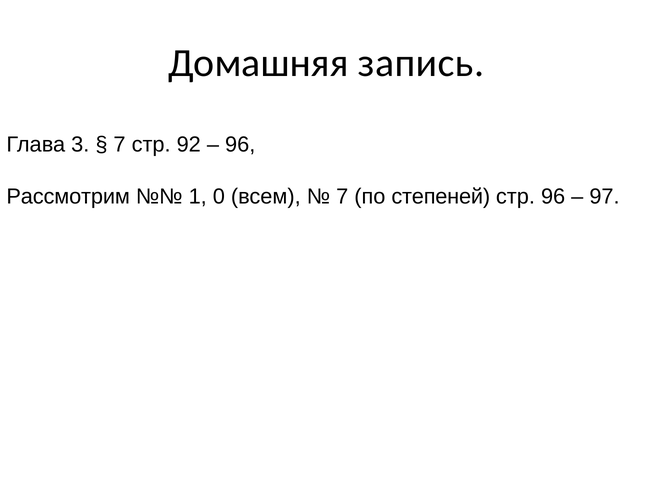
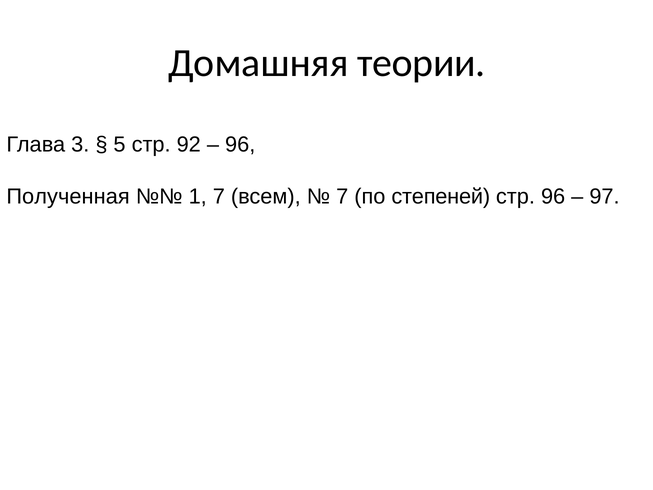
запись: запись -> теории
7 at (120, 144): 7 -> 5
Рассмотрим: Рассмотрим -> Полученная
1 0: 0 -> 7
